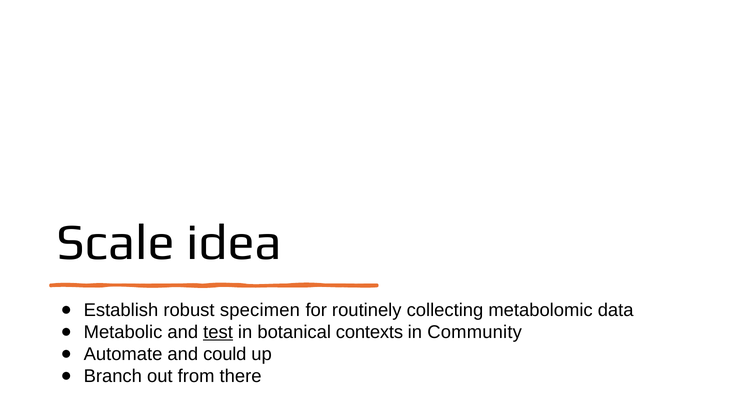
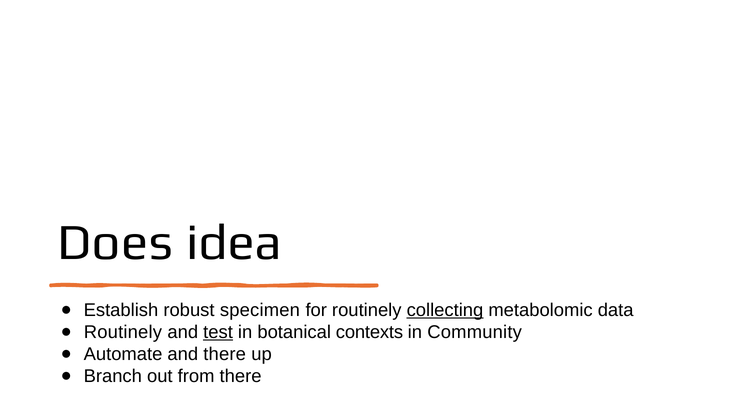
Scale: Scale -> Does
collecting underline: none -> present
Metabolic at (123, 332): Metabolic -> Routinely
and could: could -> there
